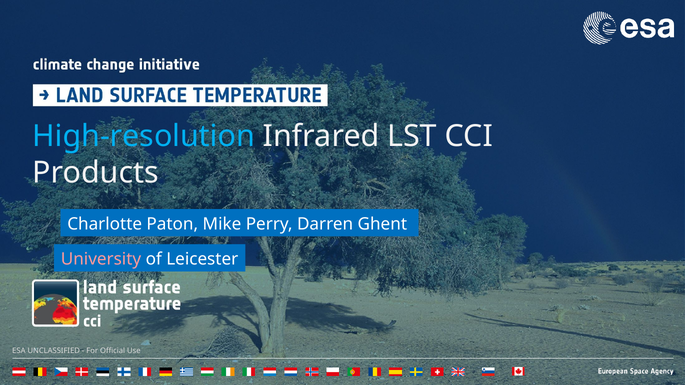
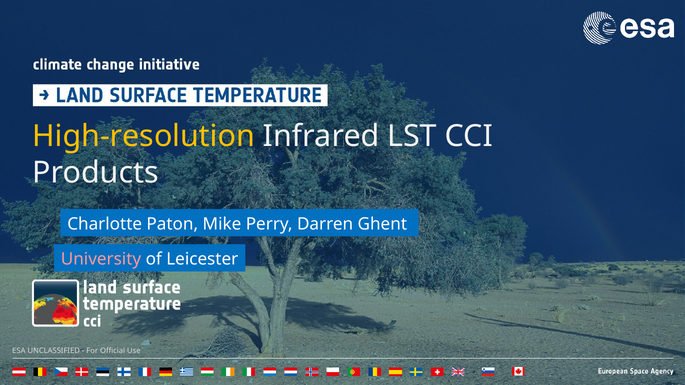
High-resolution colour: light blue -> yellow
